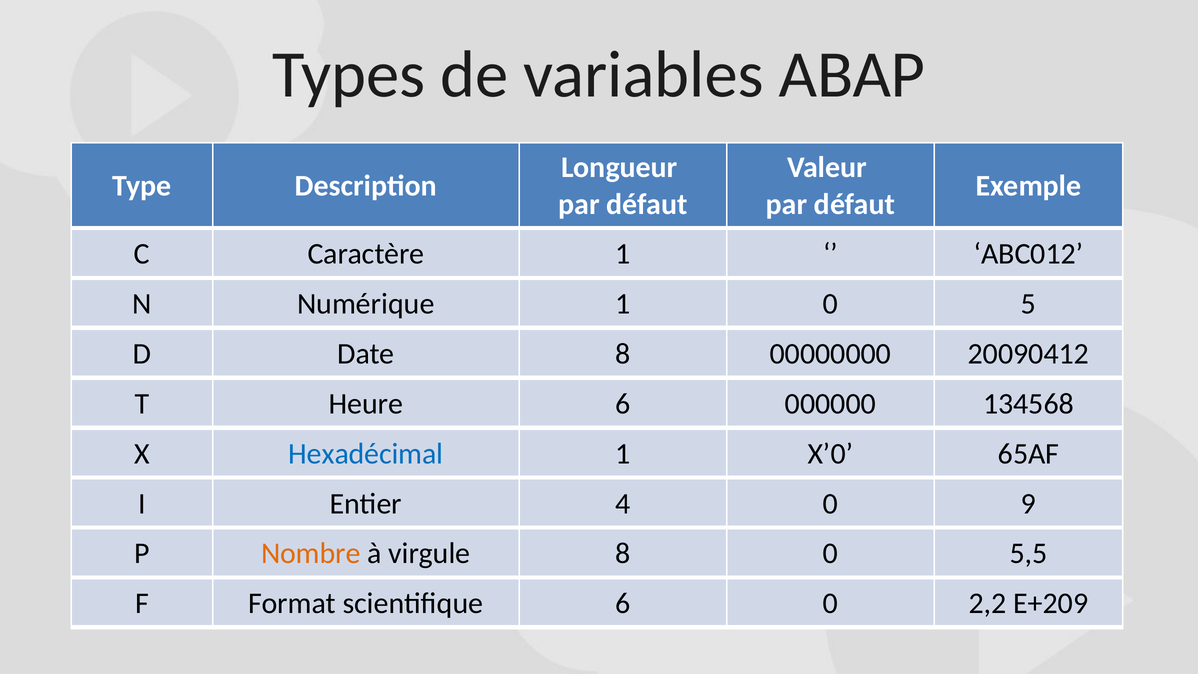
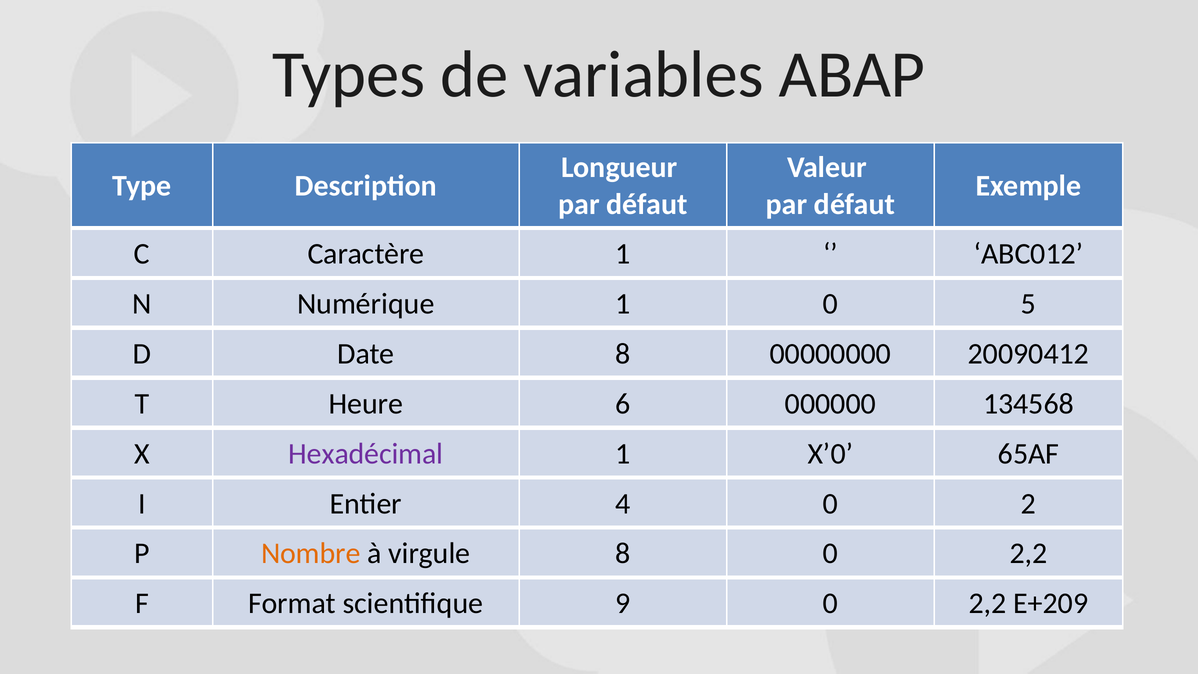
Hexadécimal colour: blue -> purple
9: 9 -> 2
8 0 5,5: 5,5 -> 2,2
scientifique 6: 6 -> 9
